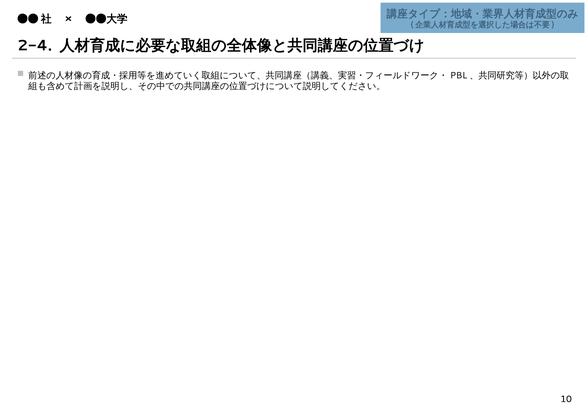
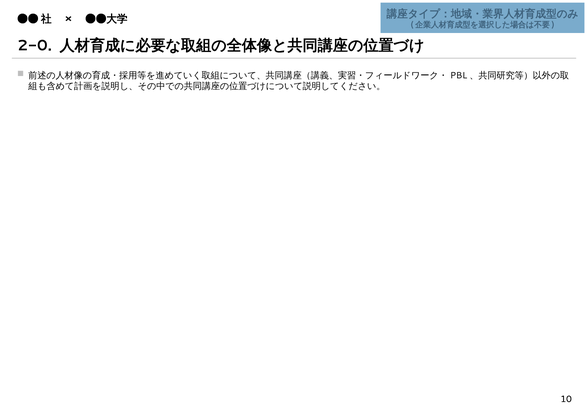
2-4: 2-4 -> 2-0
